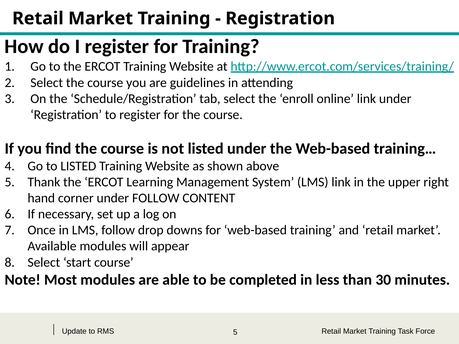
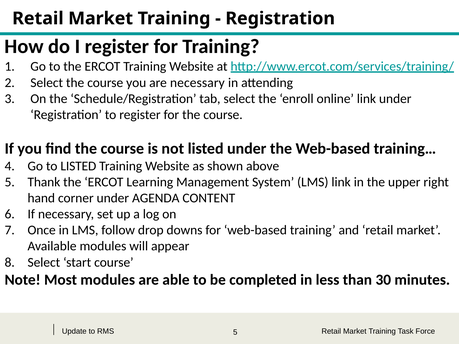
are guidelines: guidelines -> necessary
under FOLLOW: FOLLOW -> AGENDA
